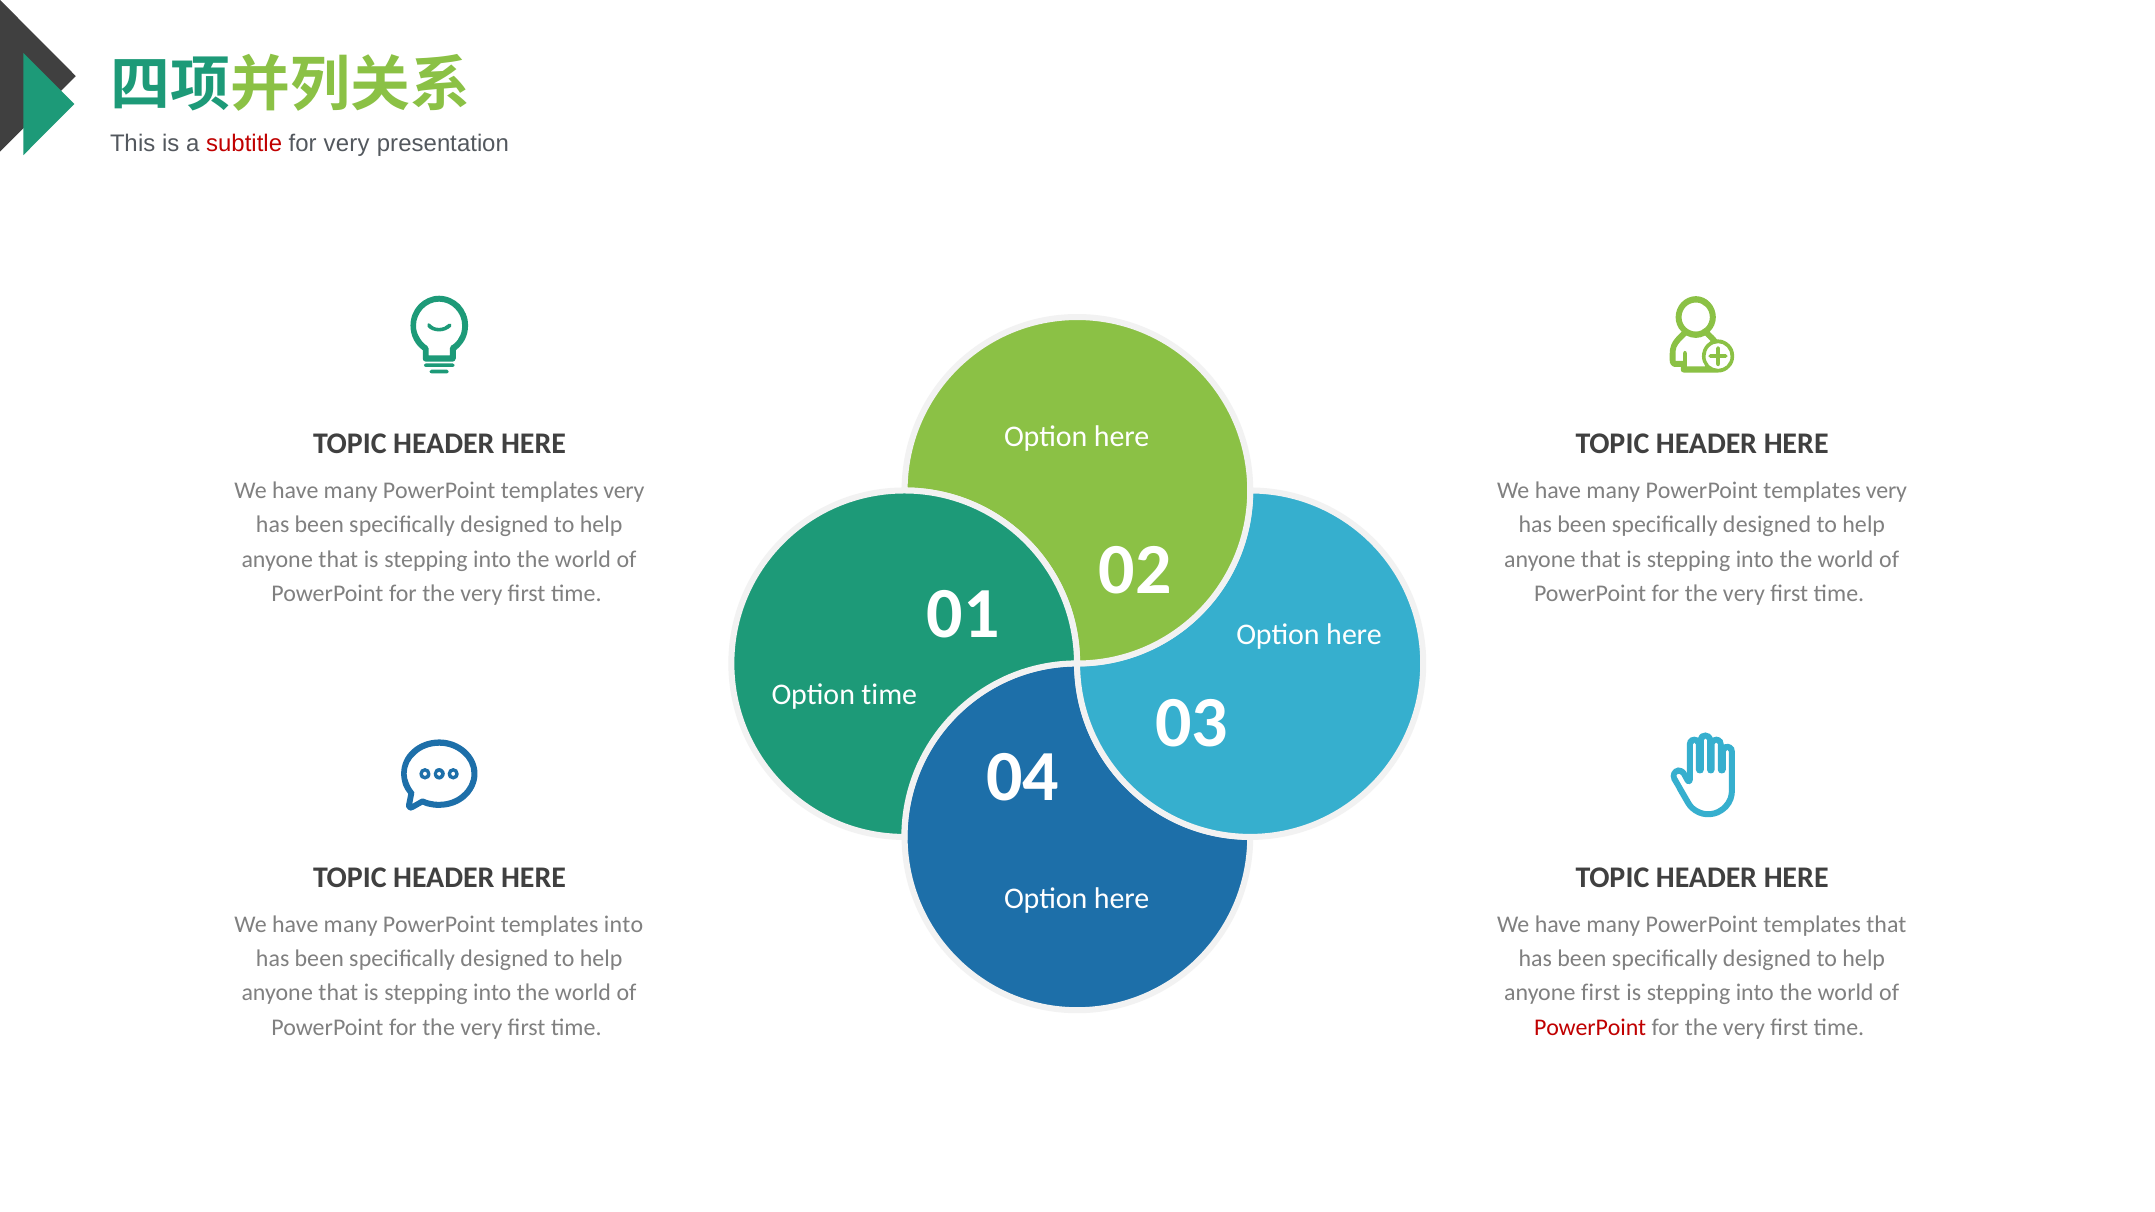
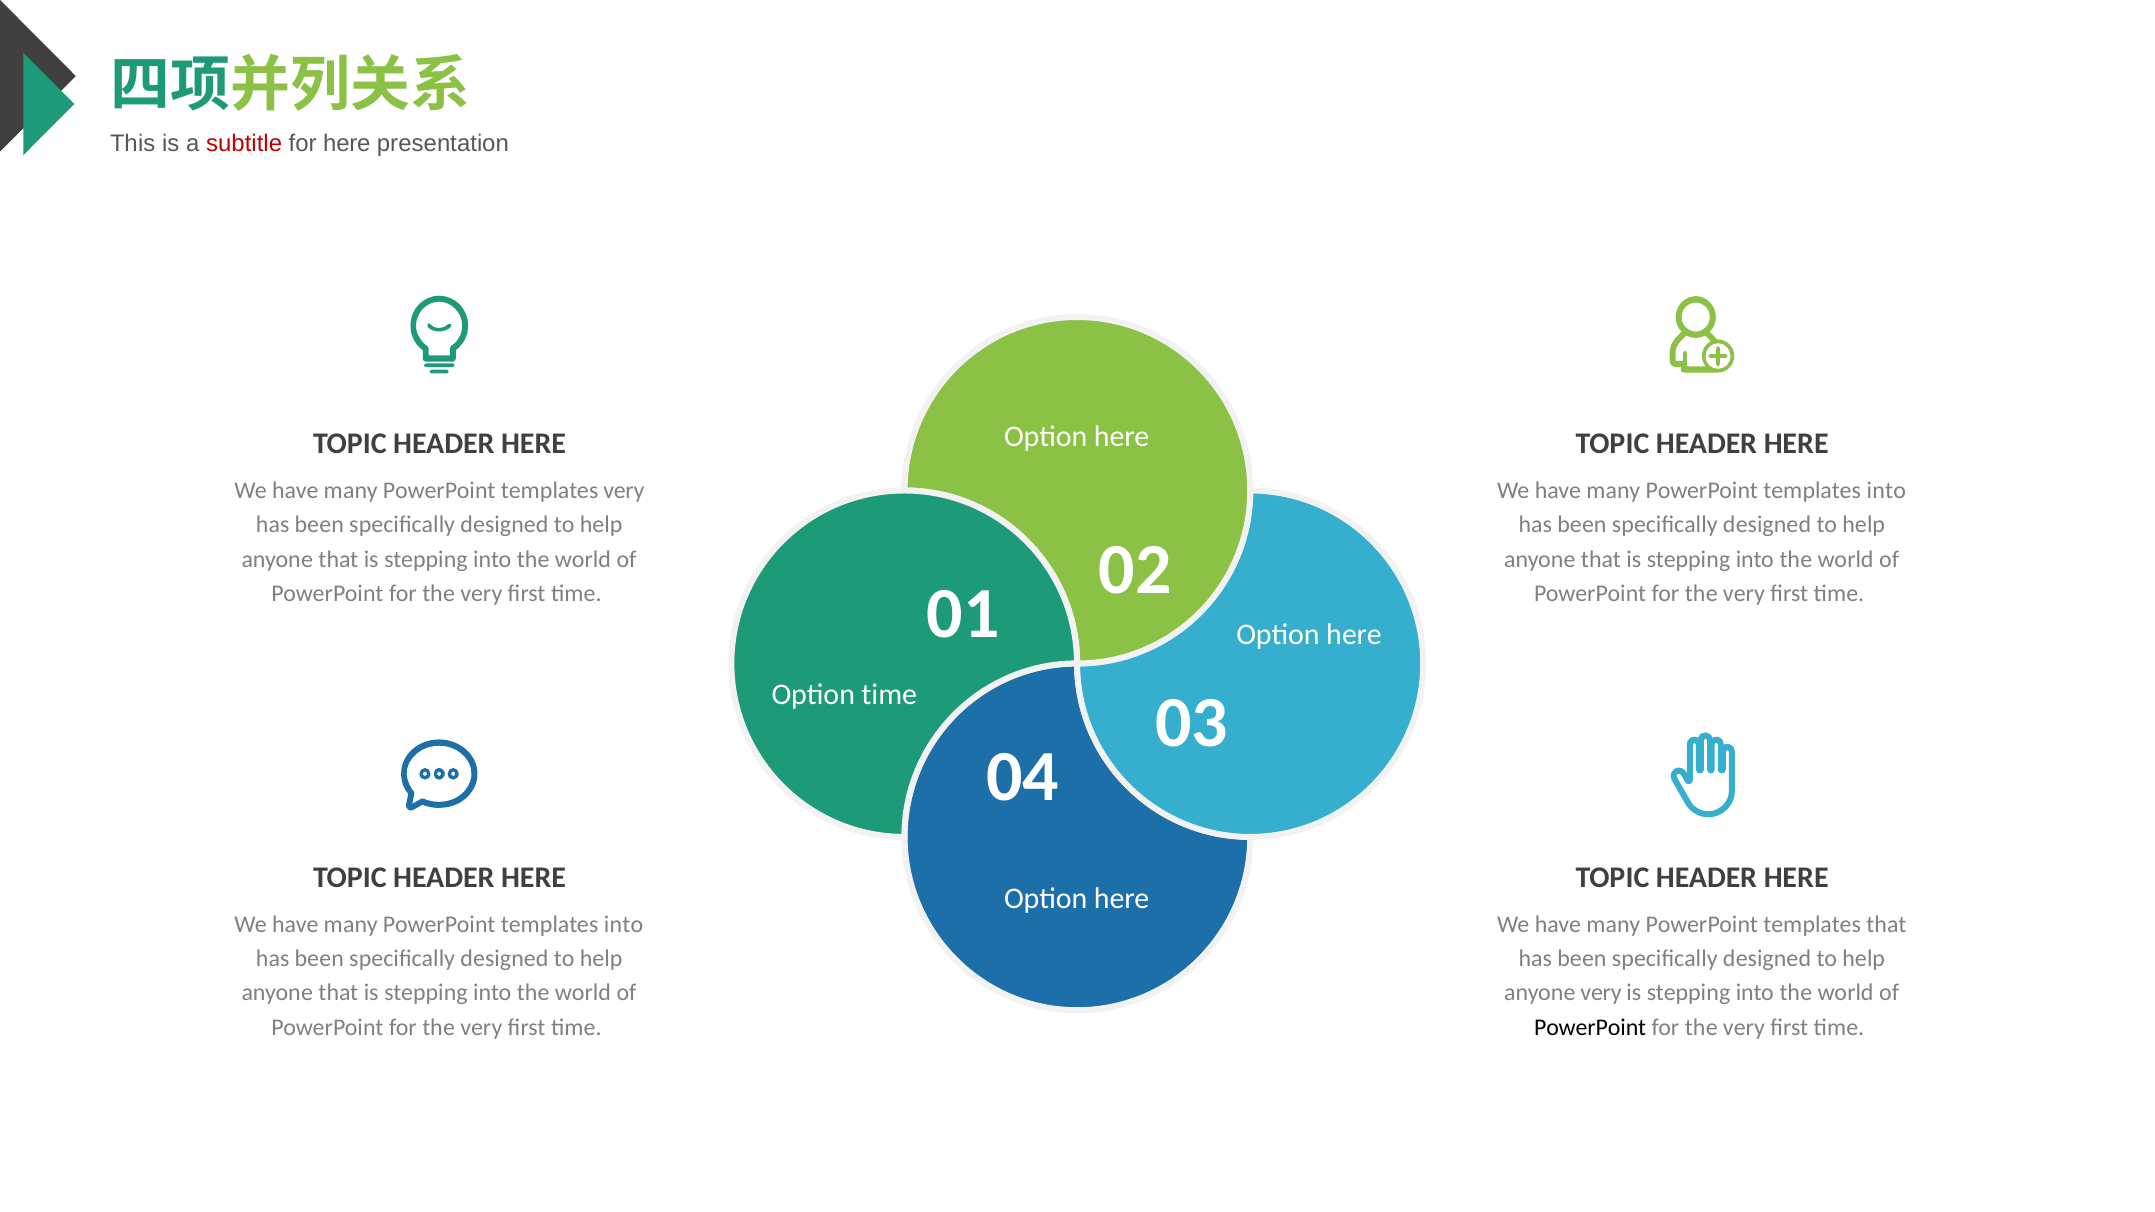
for very: very -> here
very at (1886, 491): very -> into
anyone first: first -> very
PowerPoint at (1590, 1027) colour: red -> black
